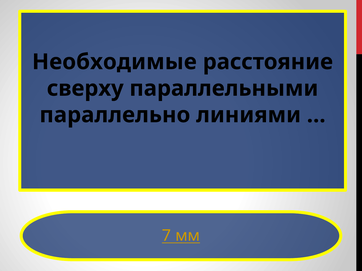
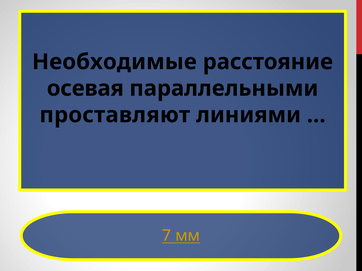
сверху: сверху -> осевая
параллельно: параллельно -> проставляют
